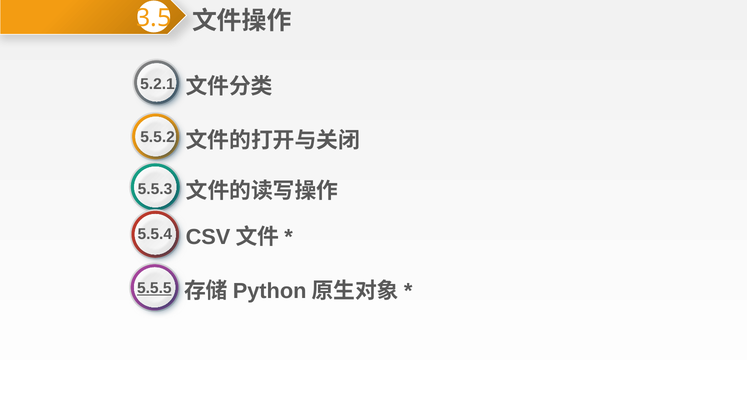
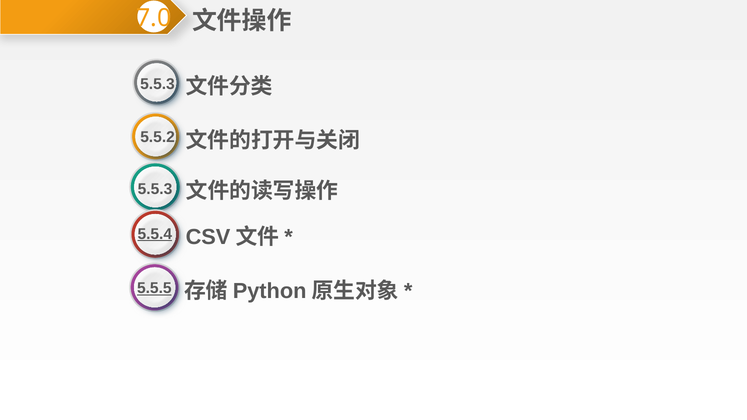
3.5: 3.5 -> 7.0
5.2.1 at (157, 84): 5.2.1 -> 5.5.3
5.5.4 underline: none -> present
